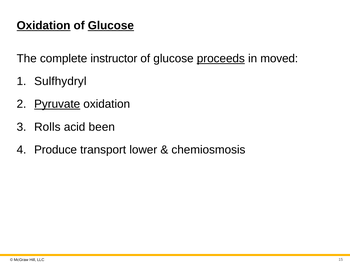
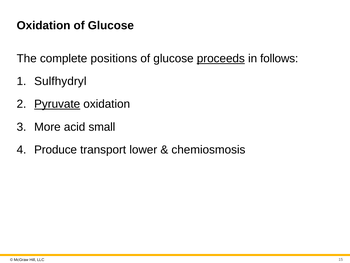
Oxidation at (44, 25) underline: present -> none
Glucose at (111, 25) underline: present -> none
instructor: instructor -> positions
moved: moved -> follows
Rolls: Rolls -> More
been: been -> small
